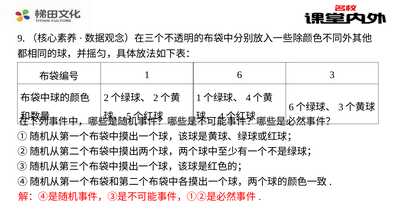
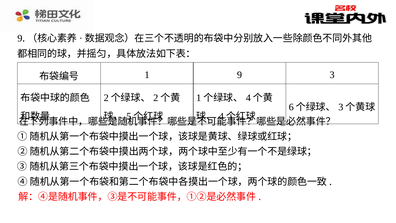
1 6: 6 -> 9
